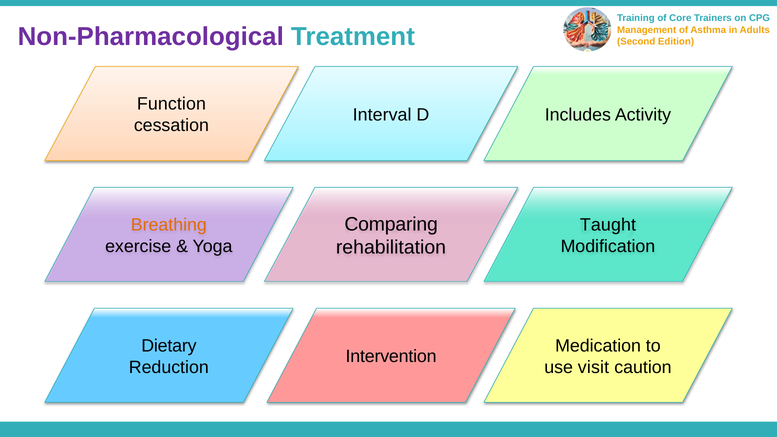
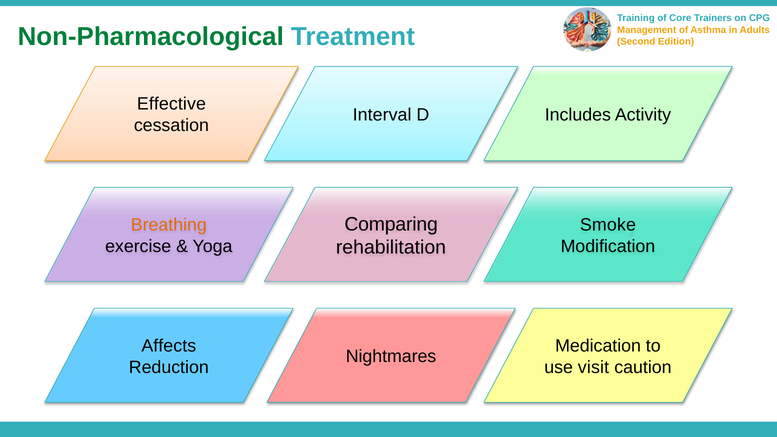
Non-Pharmacological colour: purple -> green
Function: Function -> Effective
Taught: Taught -> Smoke
Dietary: Dietary -> Affects
Intervention: Intervention -> Nightmares
